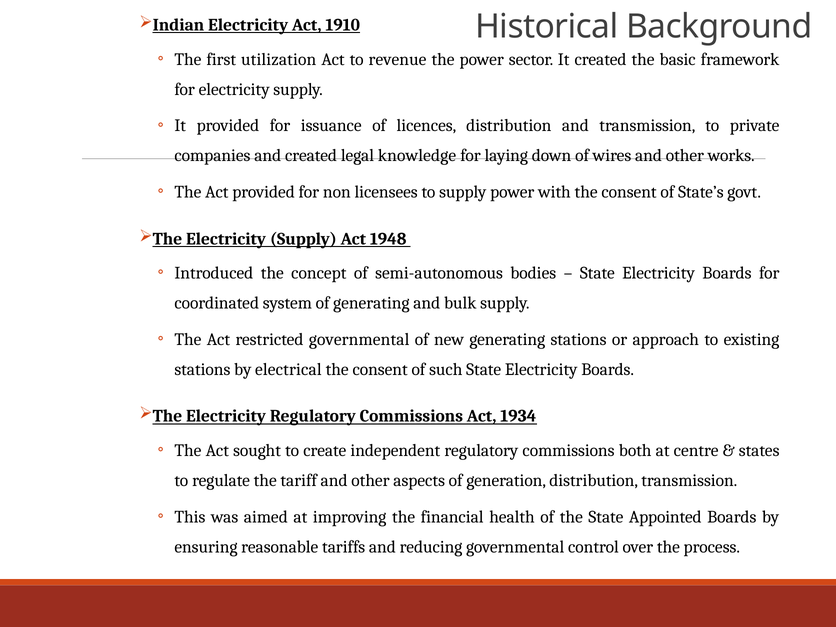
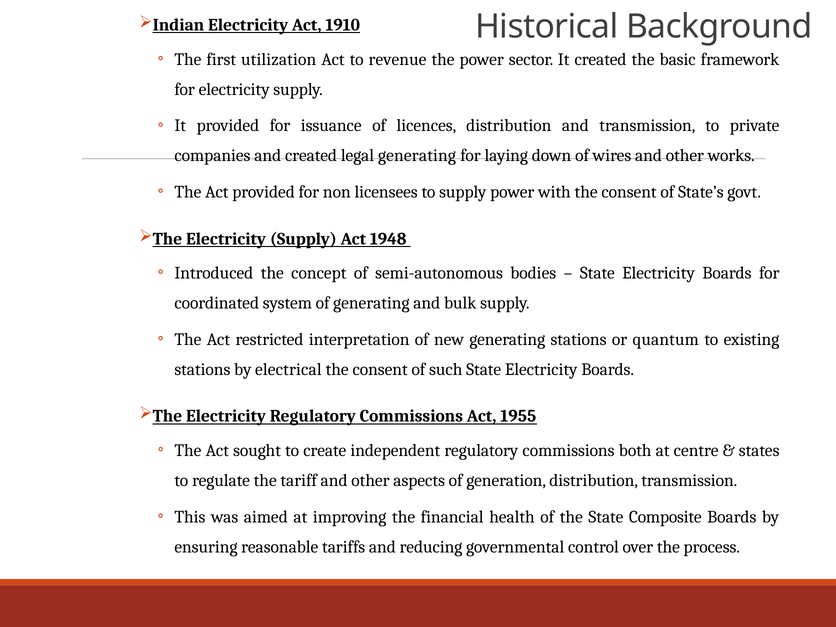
legal knowledge: knowledge -> generating
restricted governmental: governmental -> interpretation
approach: approach -> quantum
1934: 1934 -> 1955
Appointed: Appointed -> Composite
